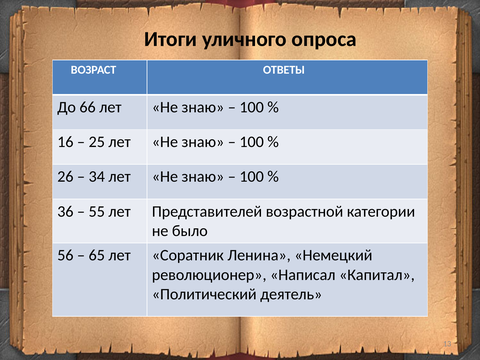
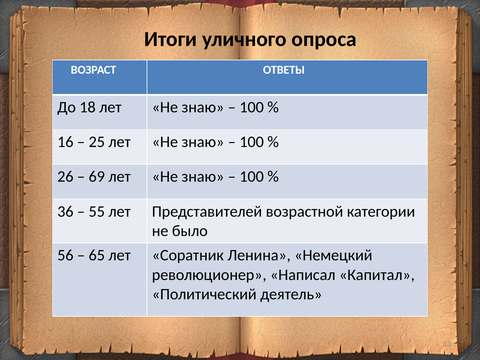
66: 66 -> 18
34: 34 -> 69
